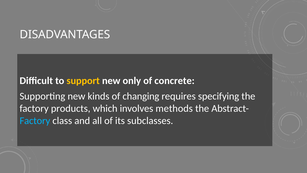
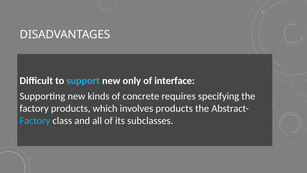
support colour: yellow -> light blue
concrete: concrete -> interface
changing: changing -> concrete
involves methods: methods -> products
